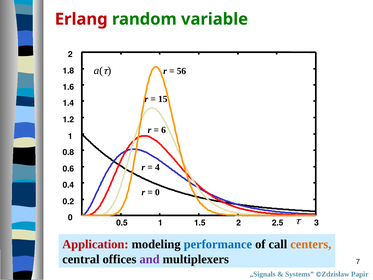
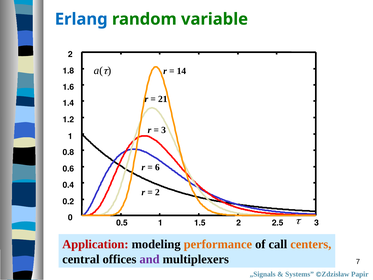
Erlang colour: red -> blue
56: 56 -> 14
15: 15 -> 21
6 at (164, 130): 6 -> 3
4: 4 -> 6
0 at (157, 192): 0 -> 2
performance colour: blue -> orange
